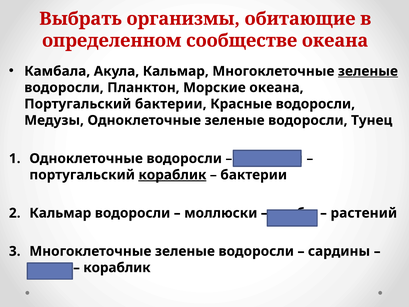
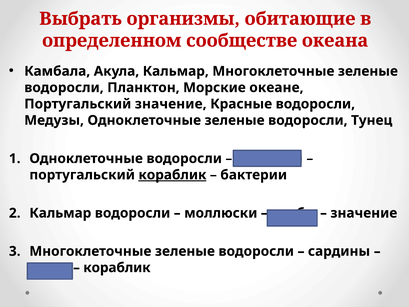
зеленые at (368, 71) underline: present -> none
Морские океана: океана -> океане
Португальский бактерии: бактерии -> значение
растений at (364, 213): растений -> значение
